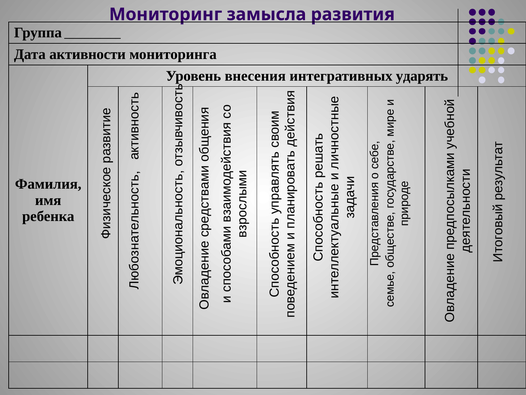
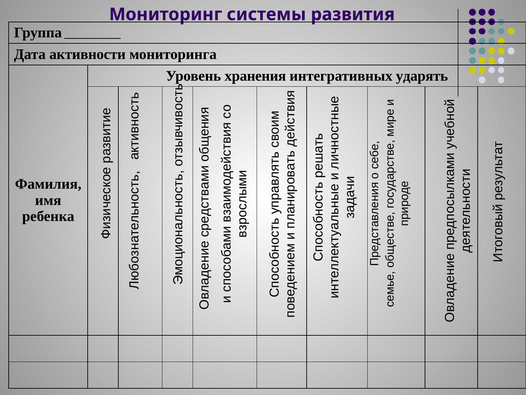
замысла: замысла -> системы
внесения: внесения -> хранения
